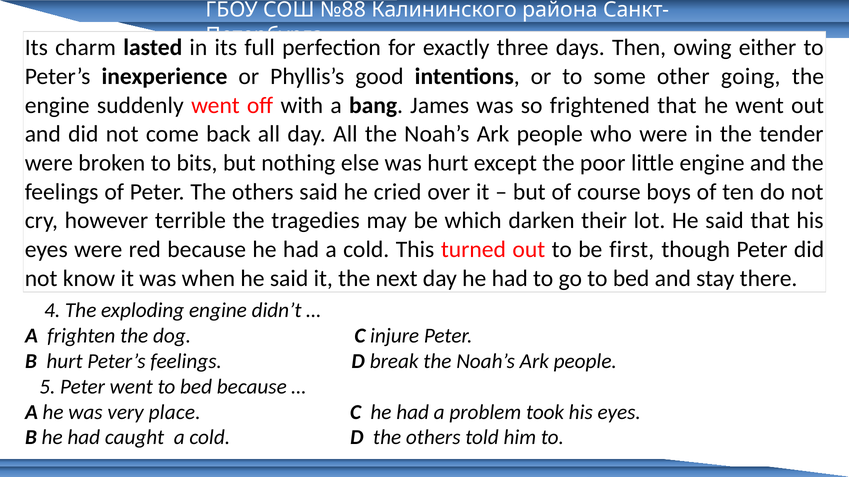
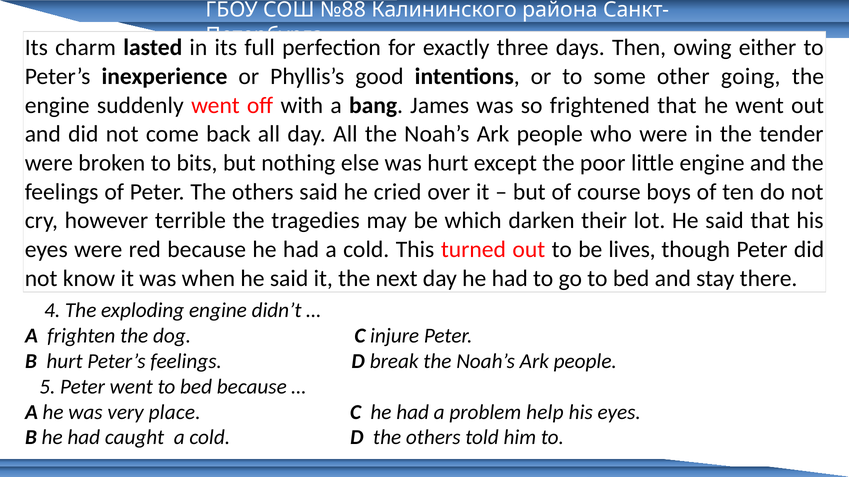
first: first -> lives
took: took -> help
